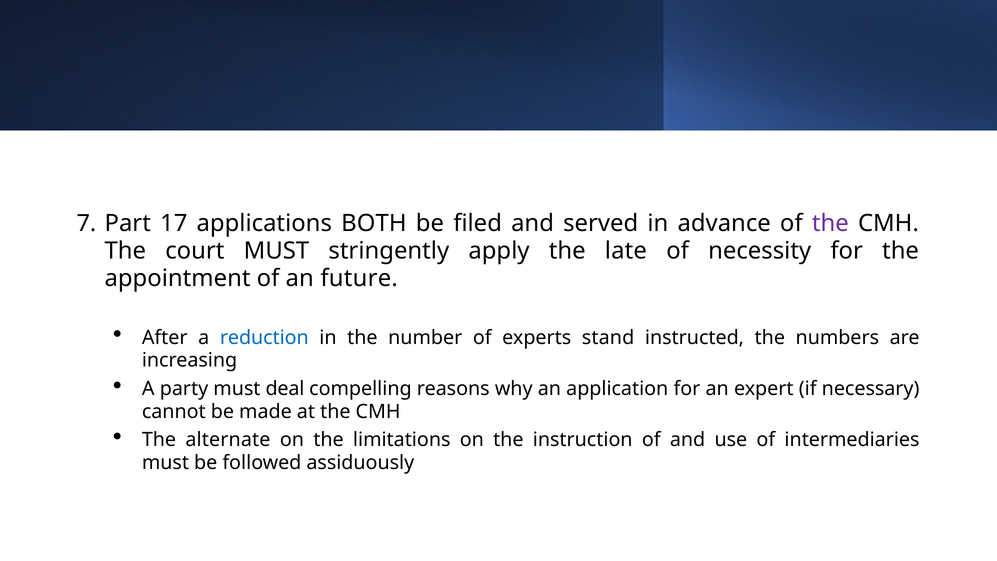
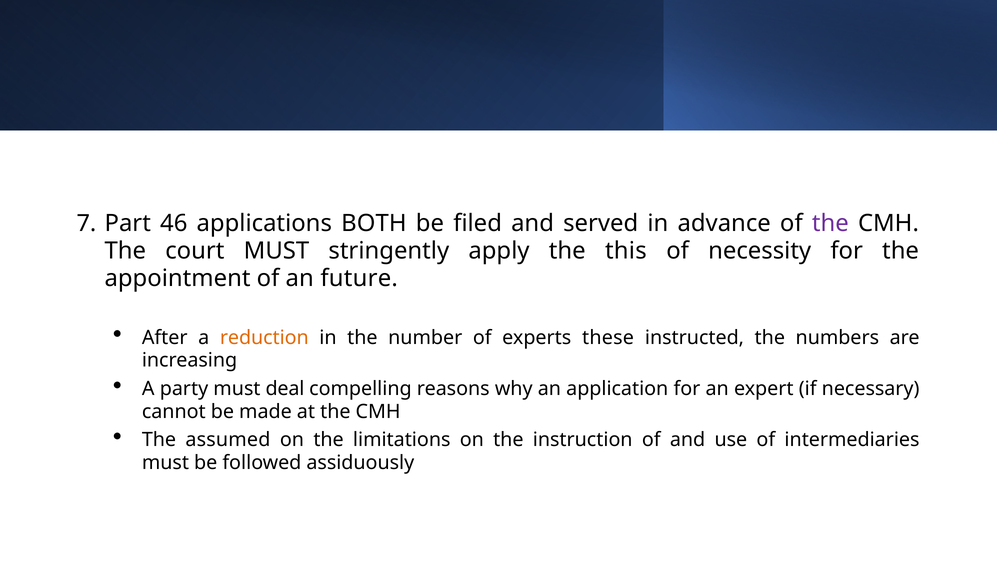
17: 17 -> 46
late: late -> this
reduction colour: blue -> orange
stand: stand -> these
alternate: alternate -> assumed
